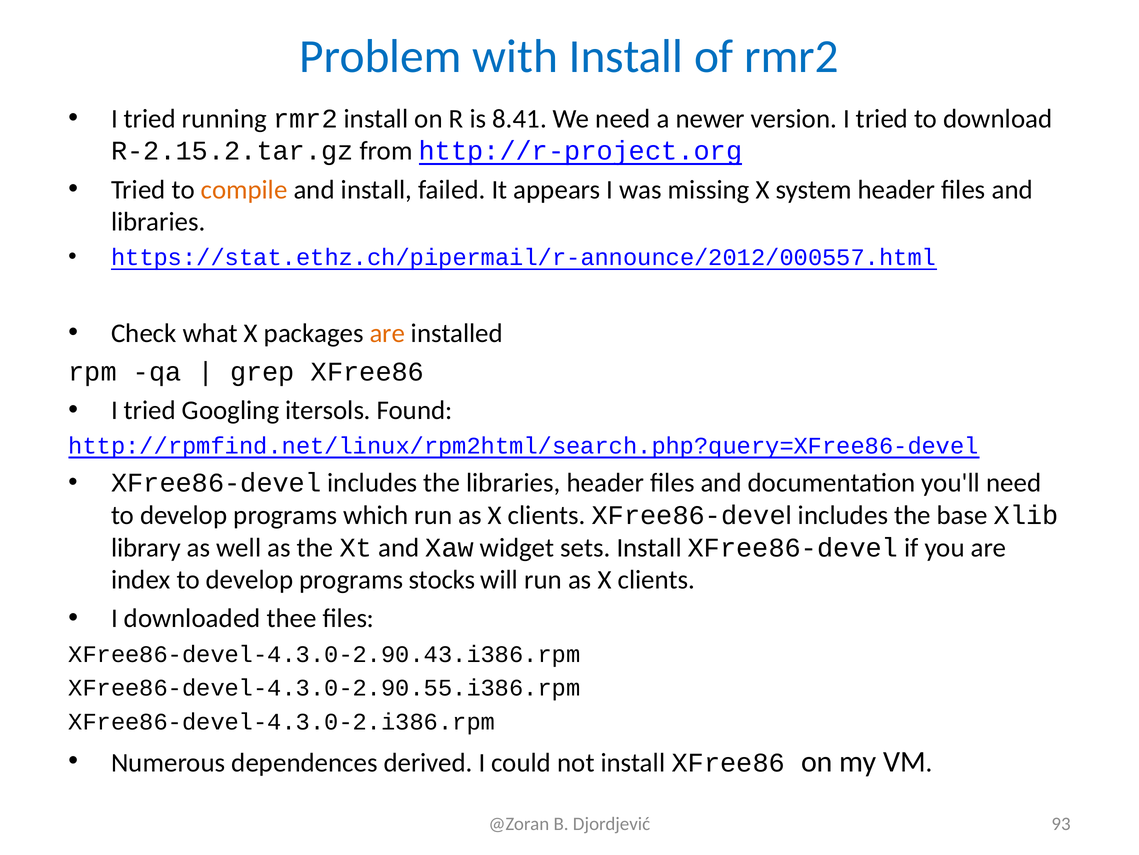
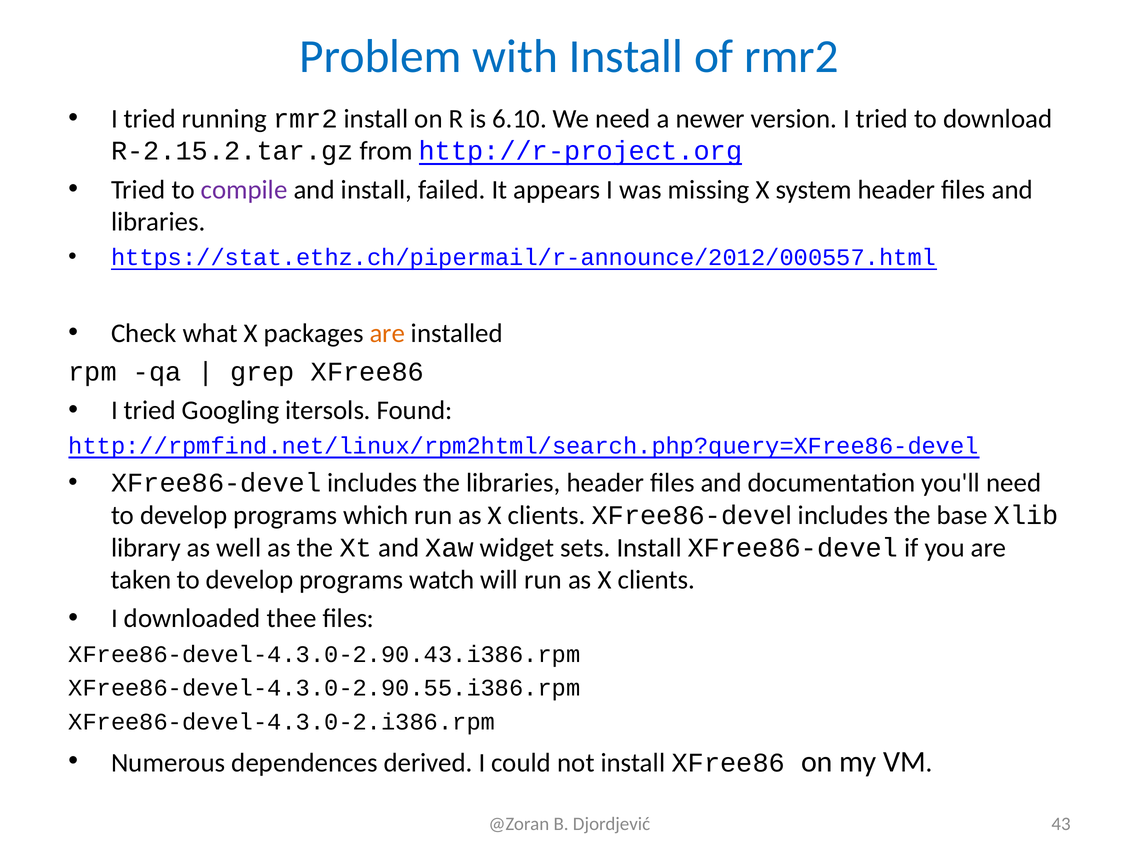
8.41: 8.41 -> 6.10
compile colour: orange -> purple
index: index -> taken
stocks: stocks -> watch
93: 93 -> 43
